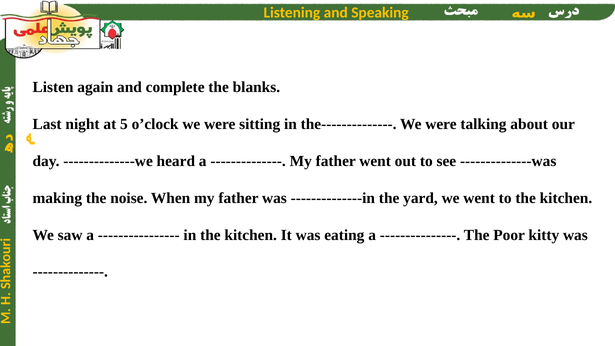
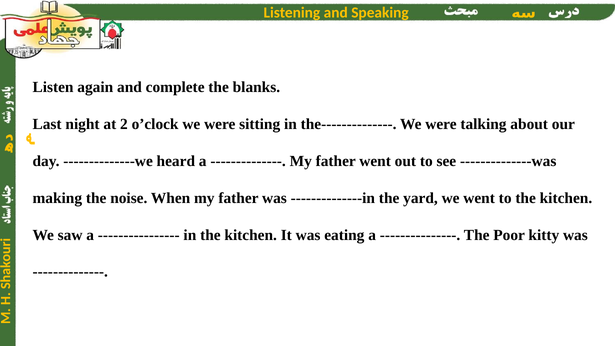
5: 5 -> 2
